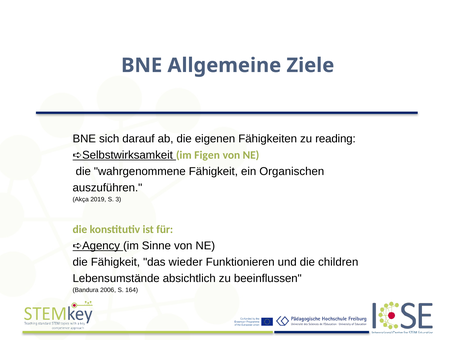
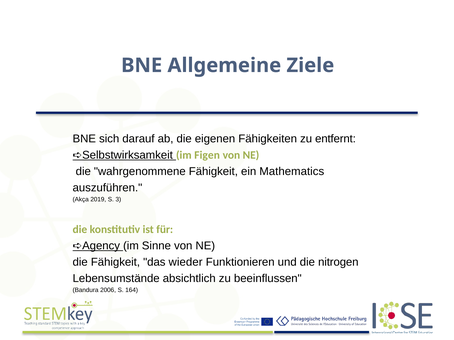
reading: reading -> entfernt
Organischen: Organischen -> Mathematics
children: children -> nitrogen
